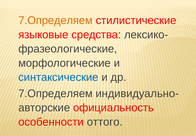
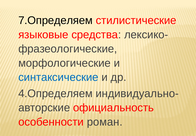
7.Определяем at (55, 20) colour: orange -> black
7.Определяем at (55, 93): 7.Определяем -> 4.Определяем
оттого: оттого -> роман
